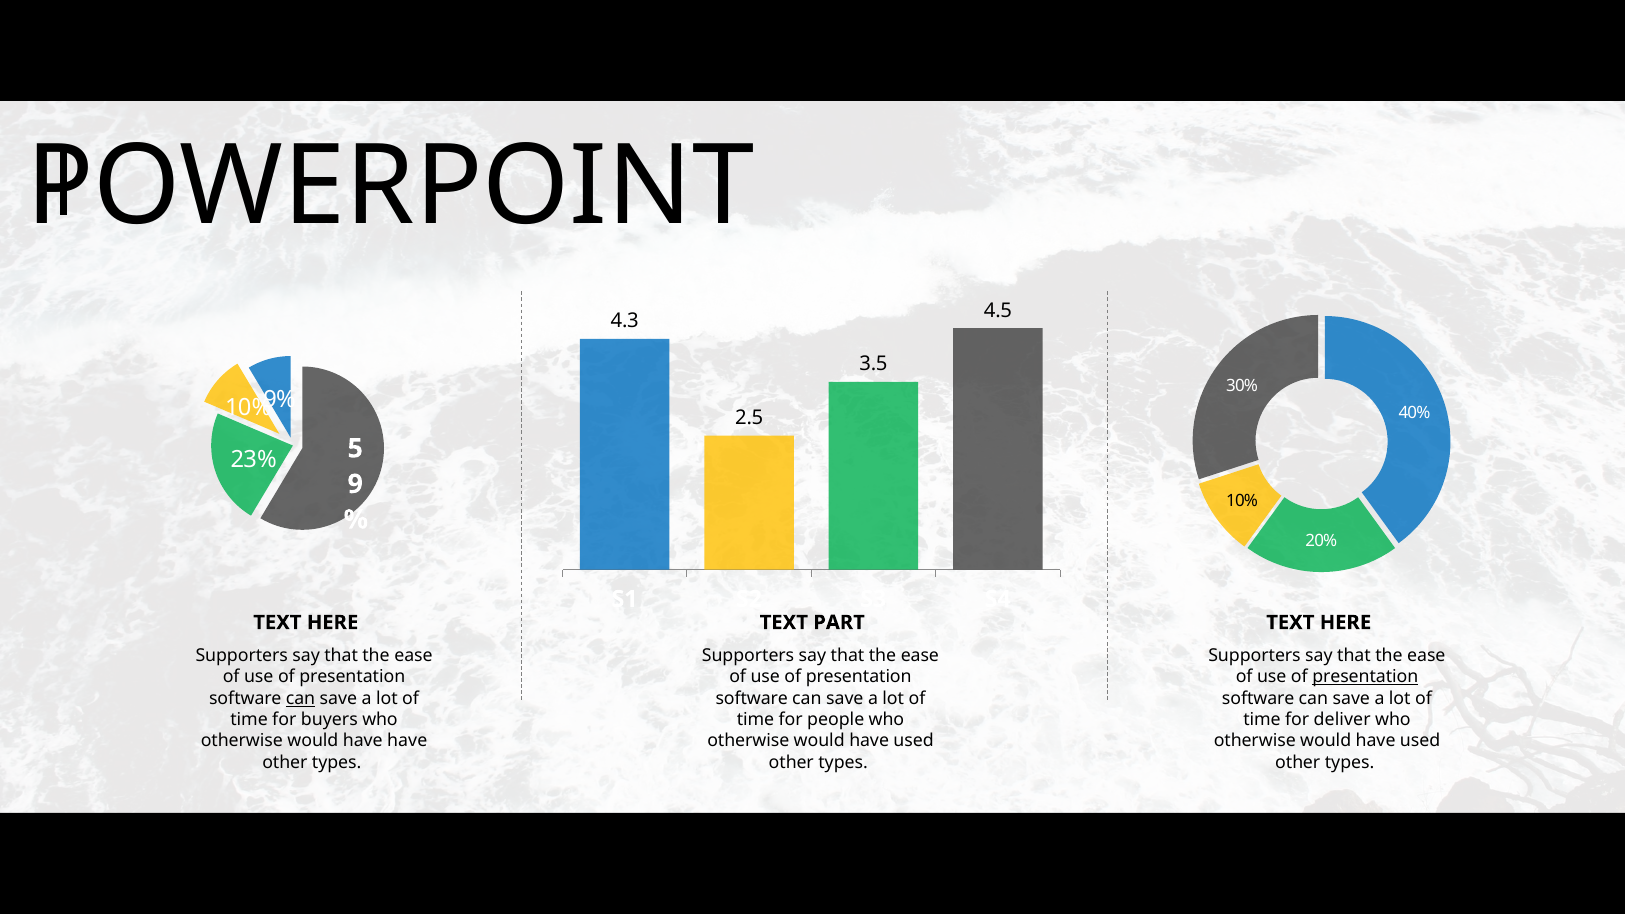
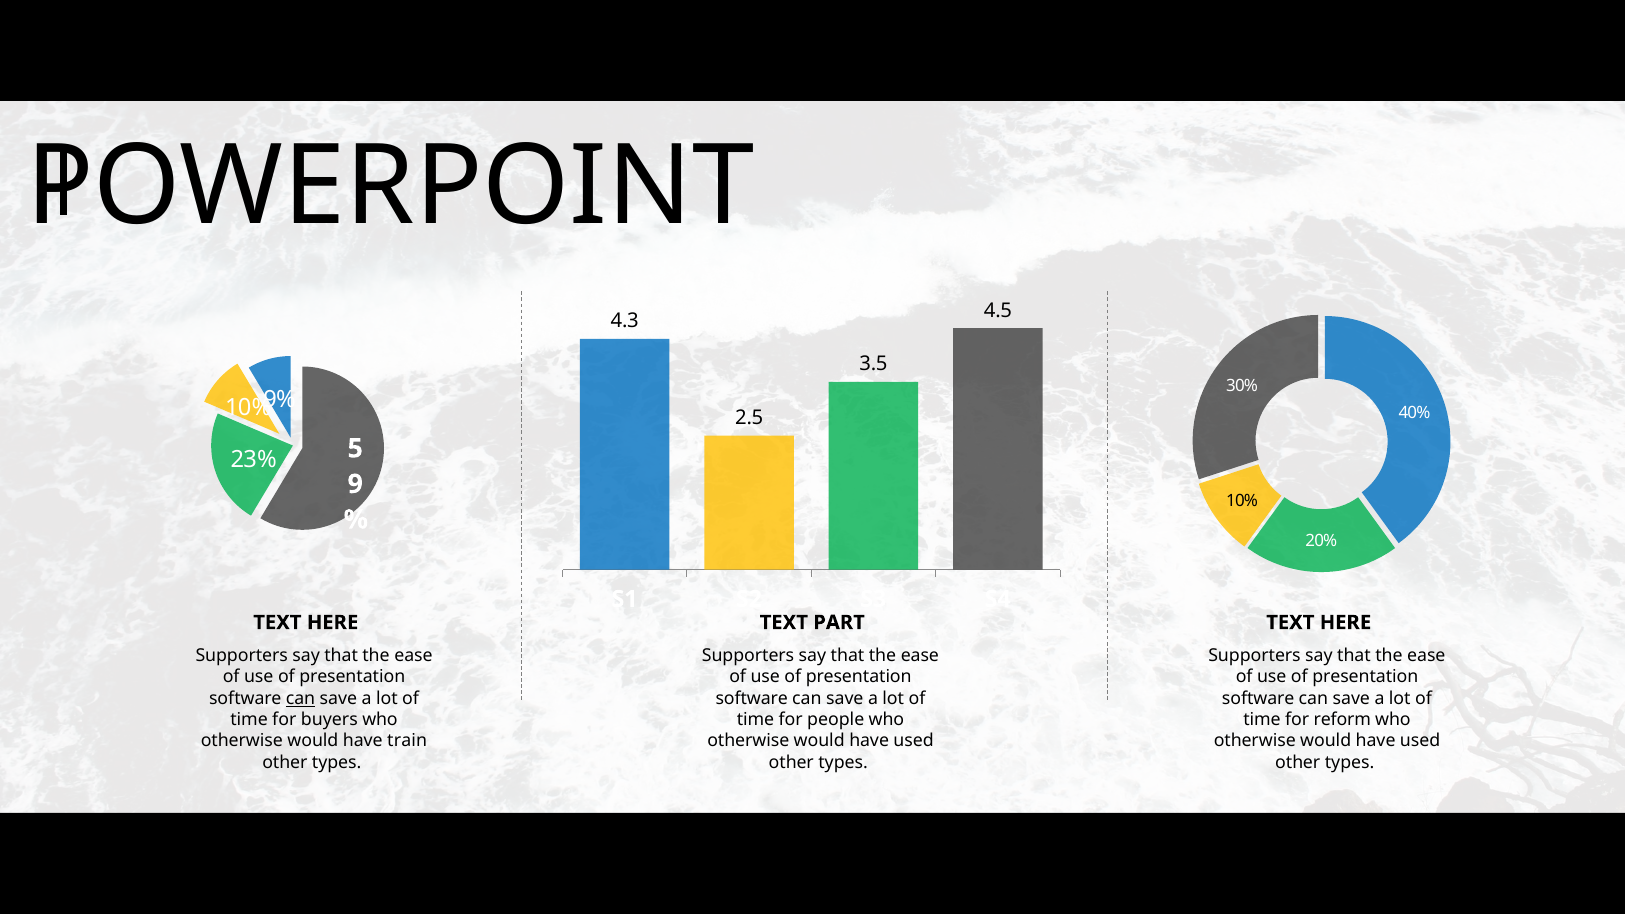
presentation at (1365, 677) underline: present -> none
deliver: deliver -> reform
have have: have -> train
